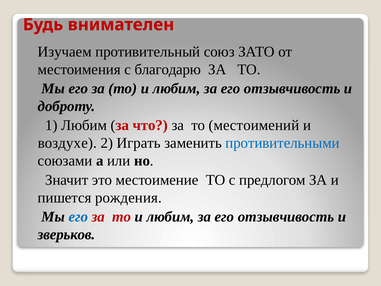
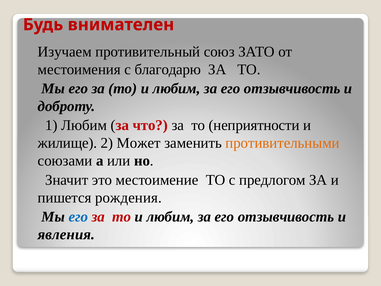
местоимений: местоимений -> неприятности
воздухе: воздухе -> жилище
Играть: Играть -> Может
противительными colour: blue -> orange
зверьков: зверьков -> явления
